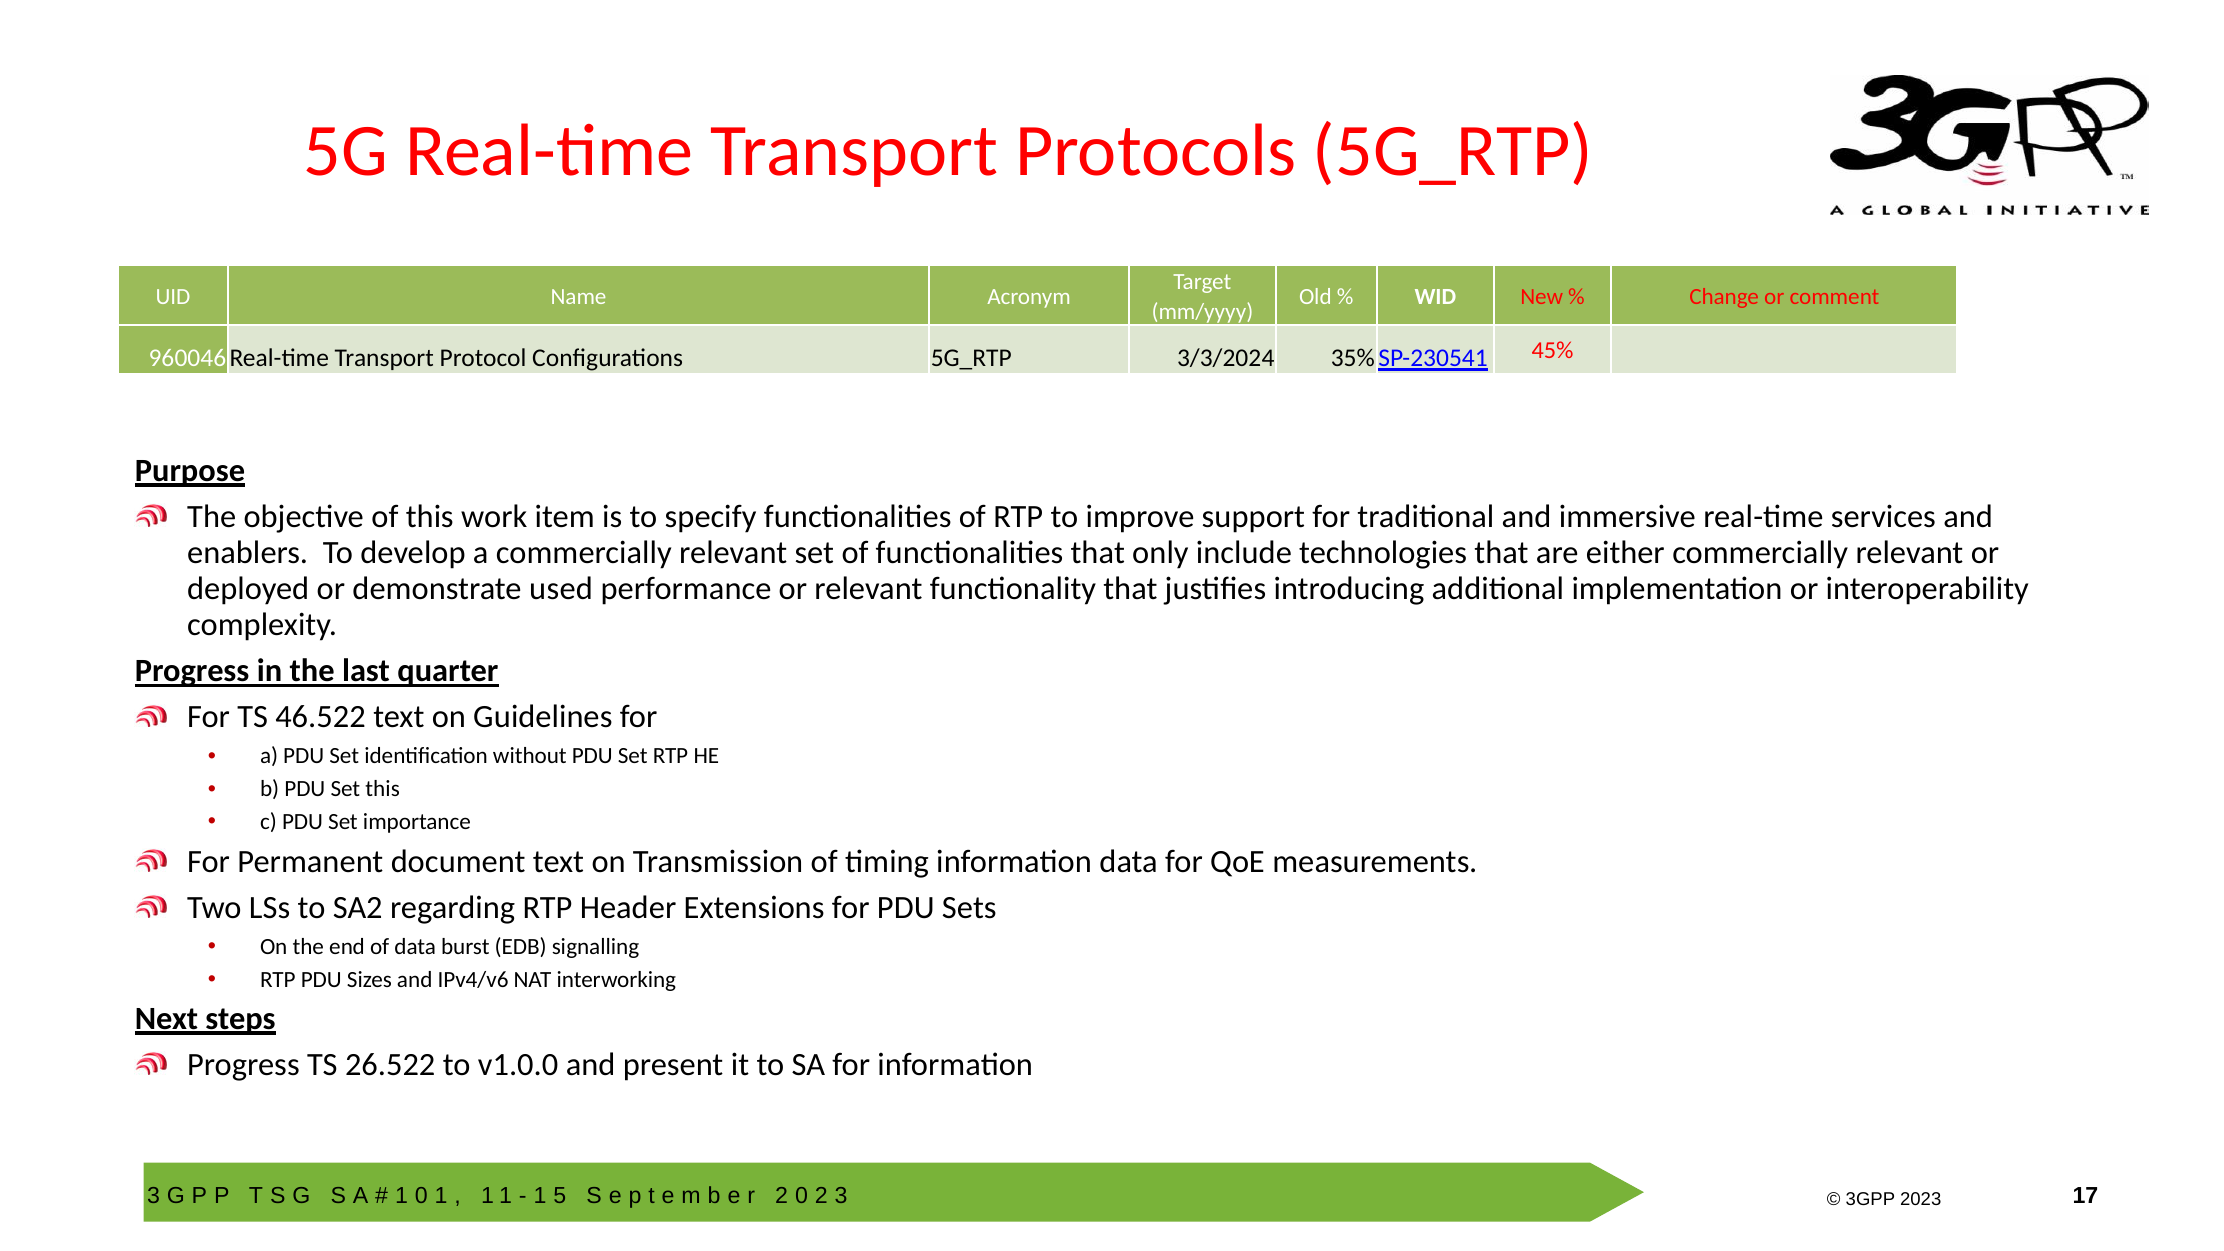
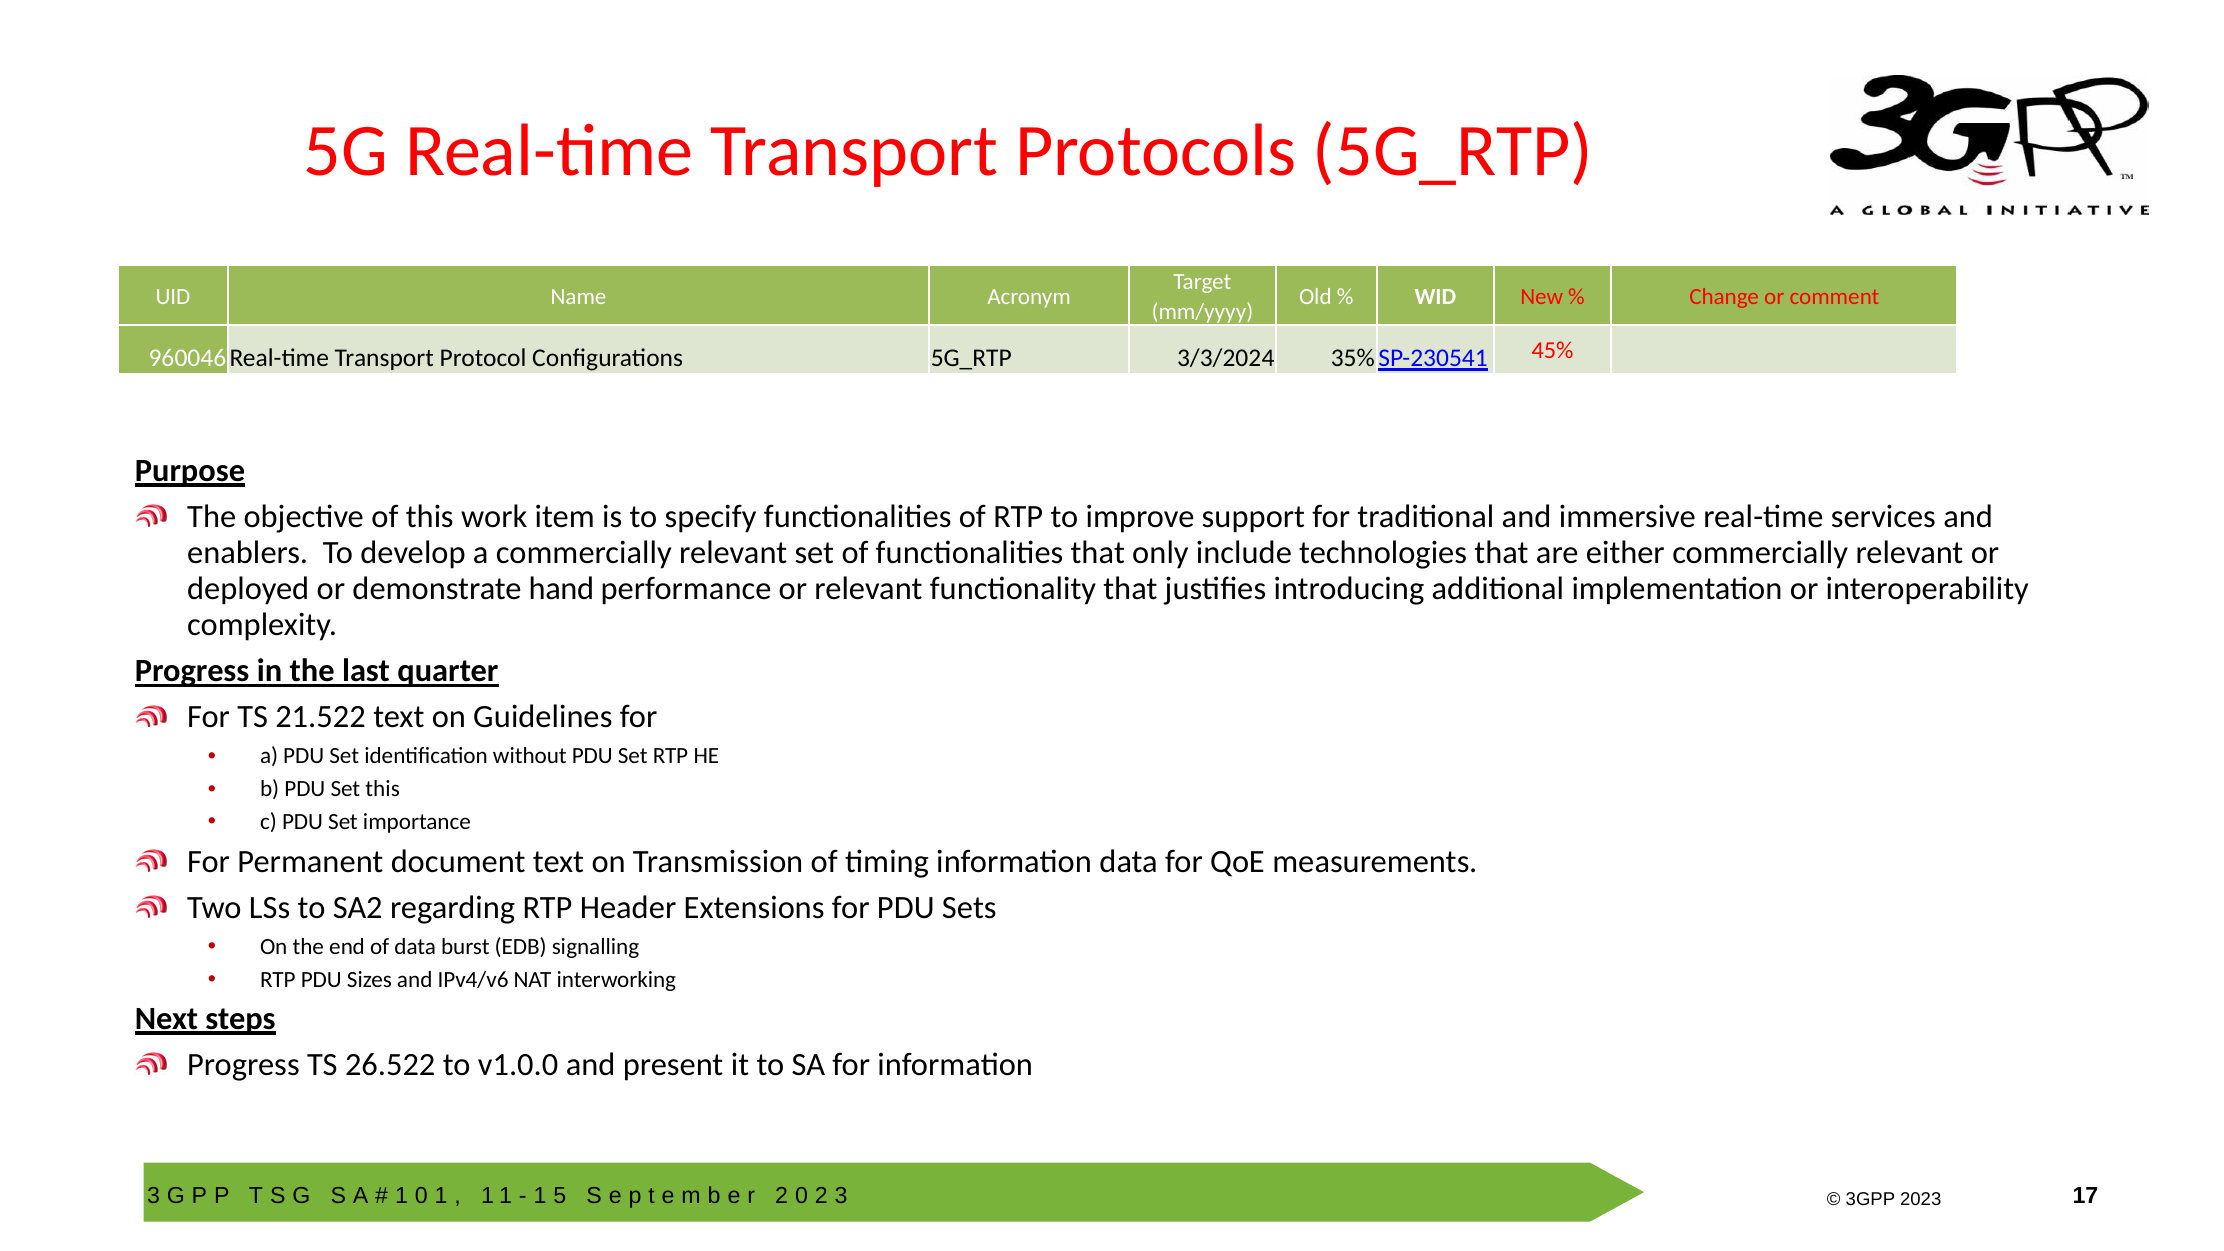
used: used -> hand
46.522: 46.522 -> 21.522
